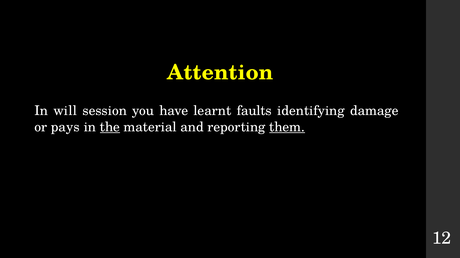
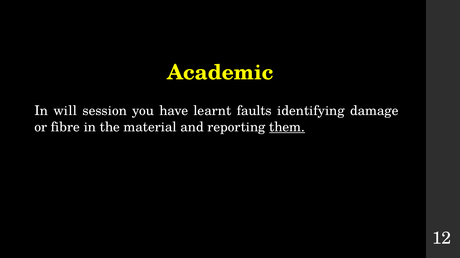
Attention: Attention -> Academic
pays: pays -> fibre
the underline: present -> none
